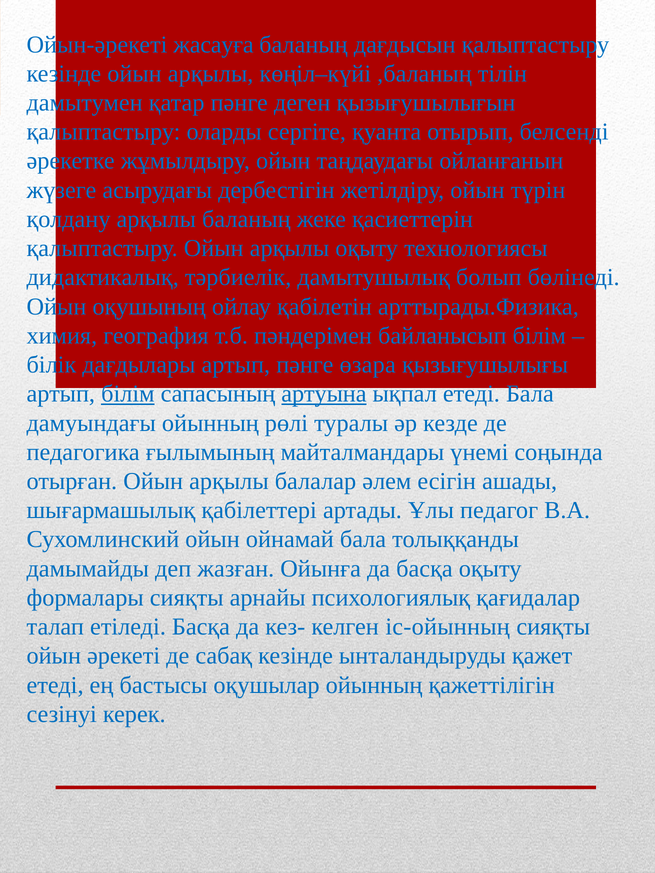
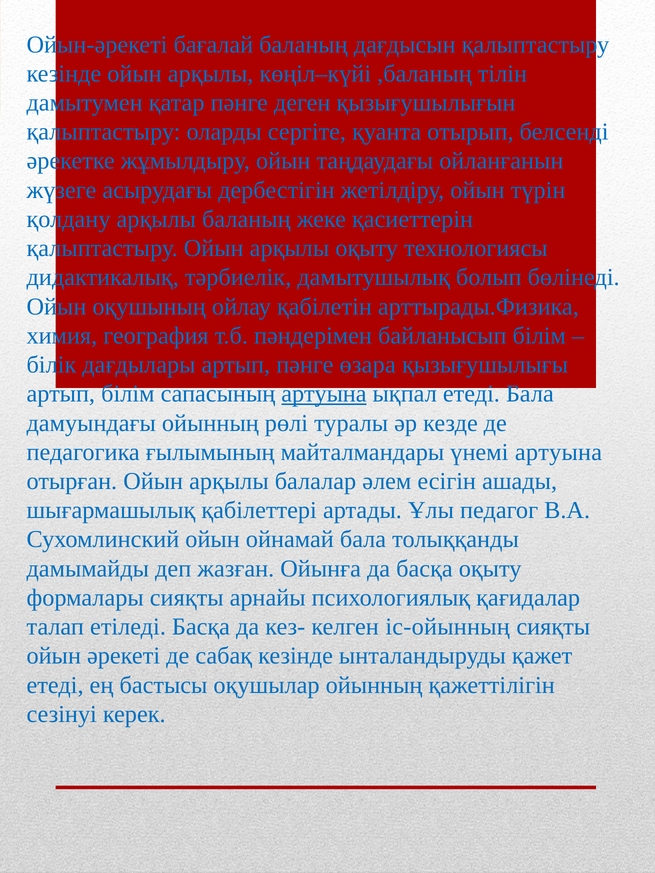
жасауға: жасауға -> бағалай
білім at (128, 394) underline: present -> none
үнемі соңында: соңында -> артуына
